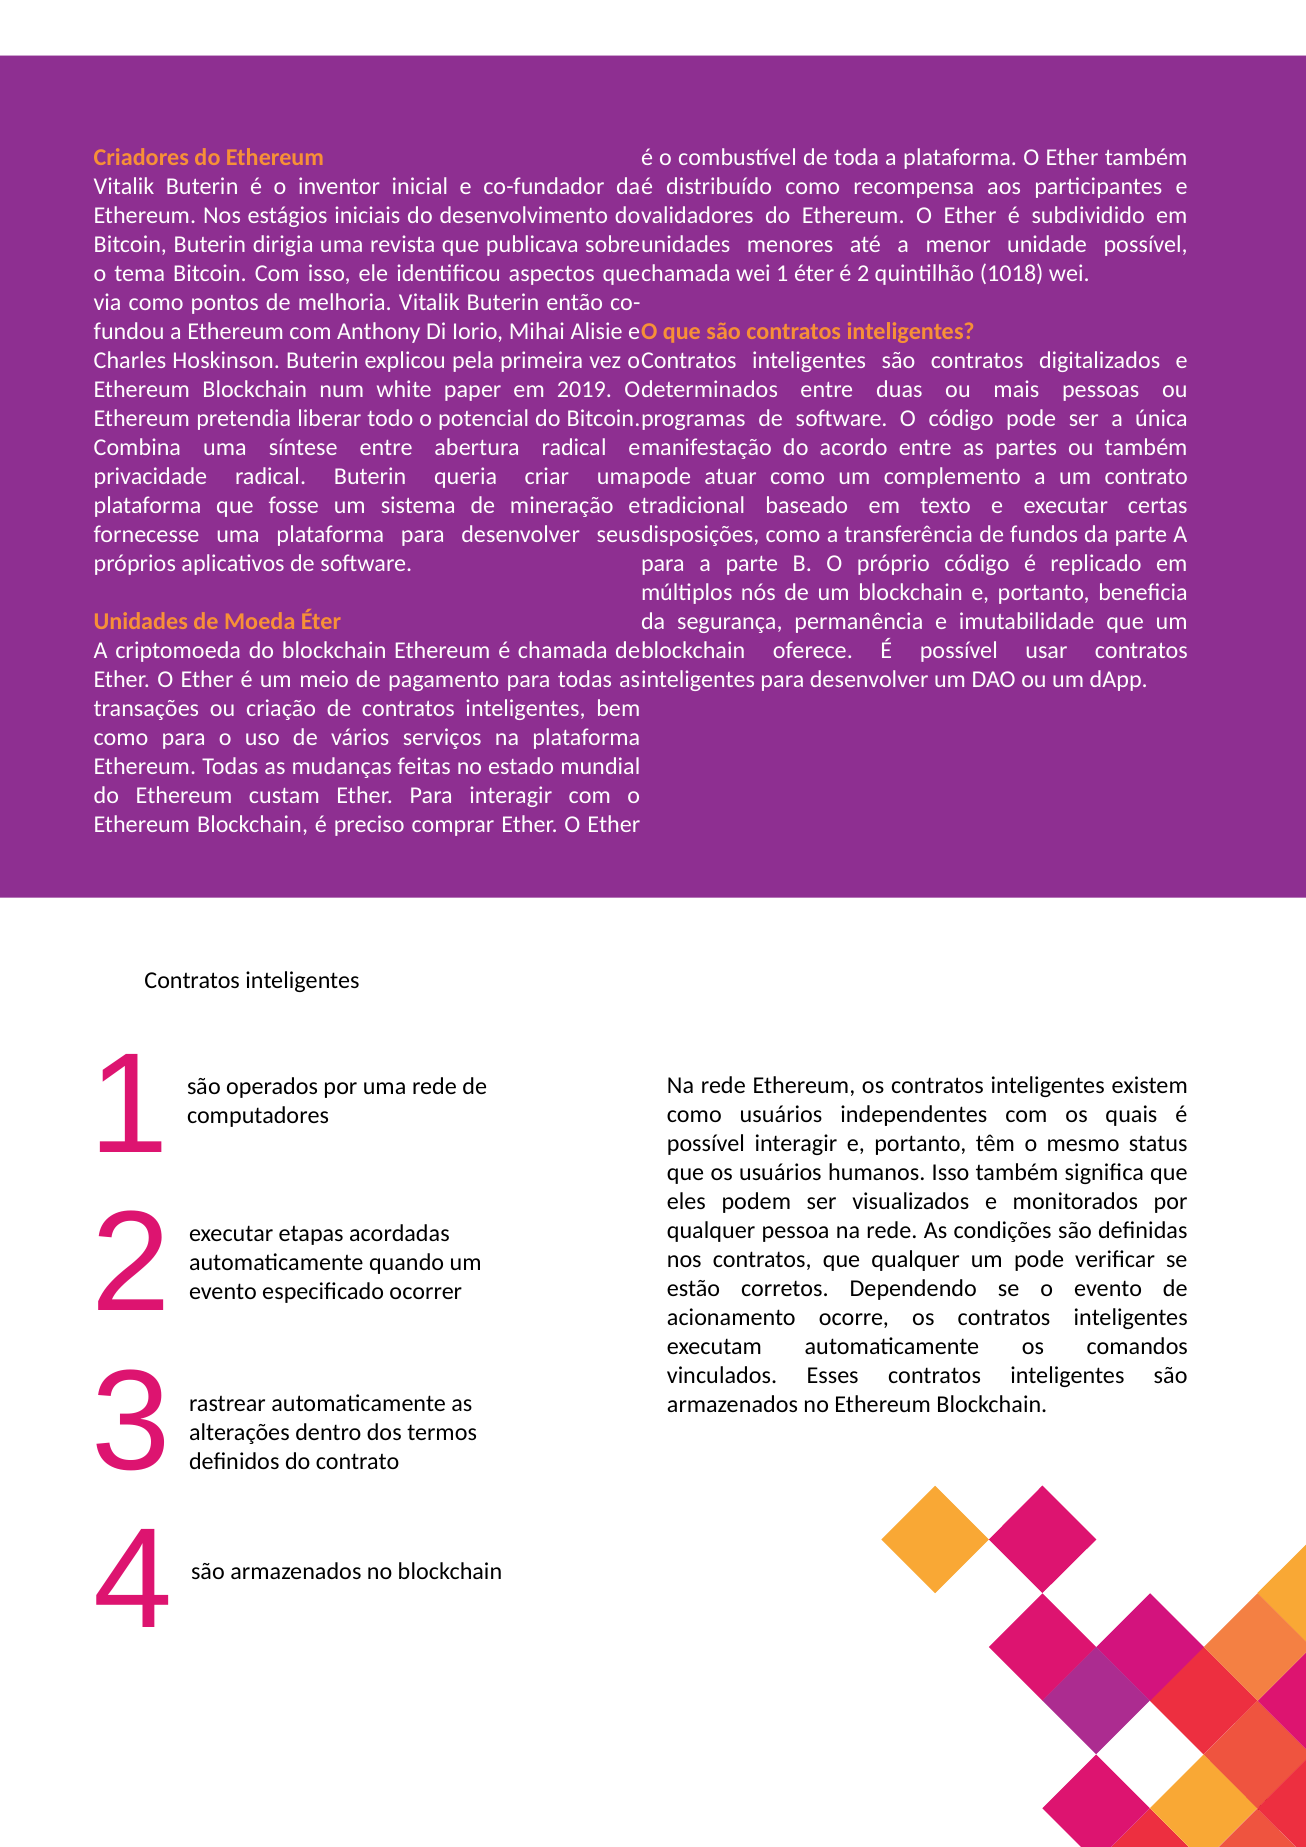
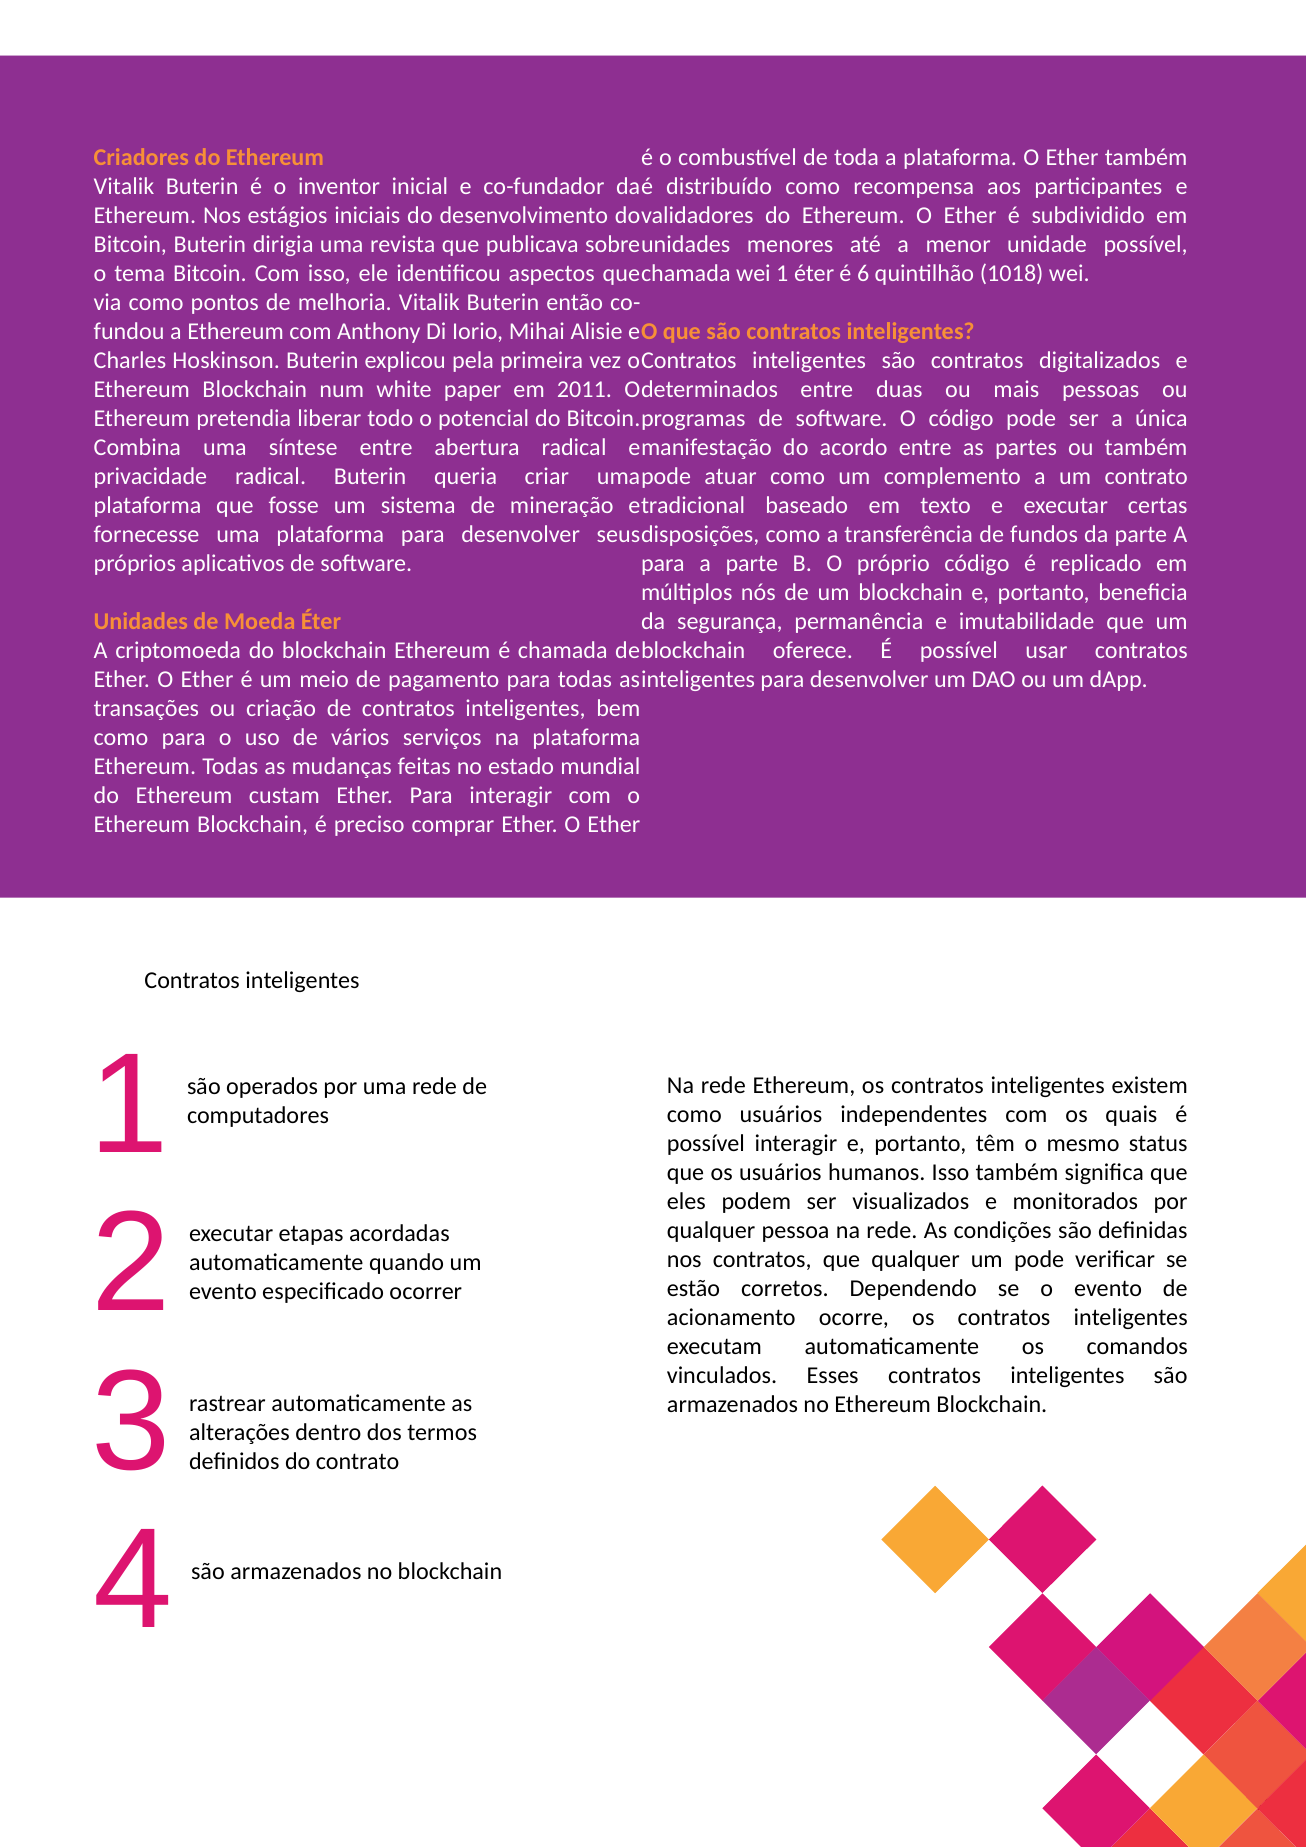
é 2: 2 -> 6
2019: 2019 -> 2011
